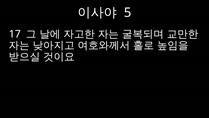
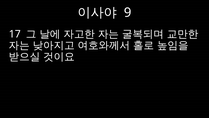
5: 5 -> 9
